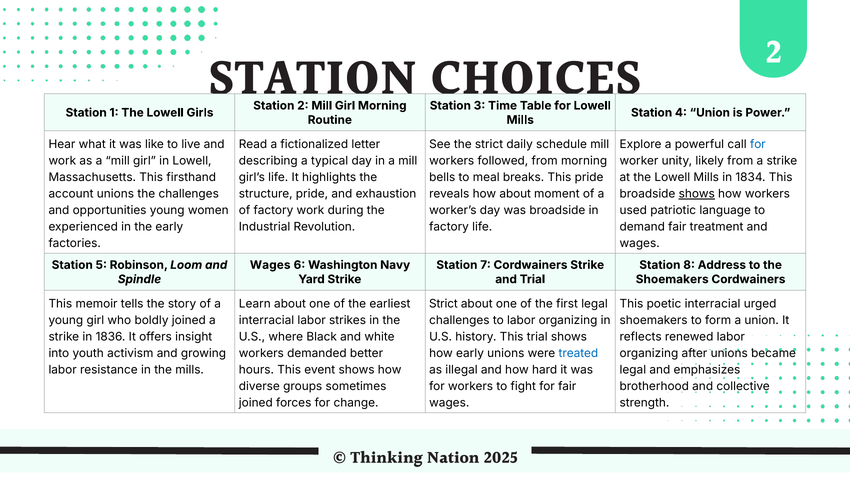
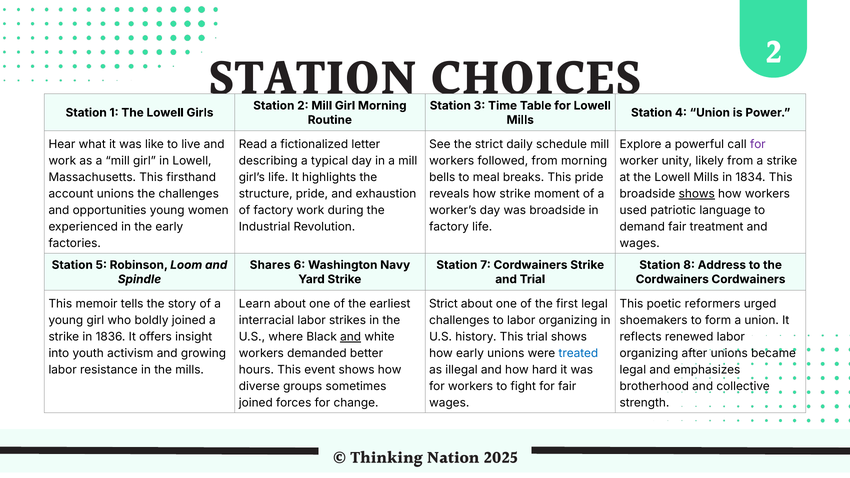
for at (758, 145) colour: blue -> purple
how about: about -> strike
Wages at (270, 265): Wages -> Shares
Shoemakers at (672, 279): Shoemakers -> Cordwainers
poetic interracial: interracial -> reformers
and at (351, 337) underline: none -> present
